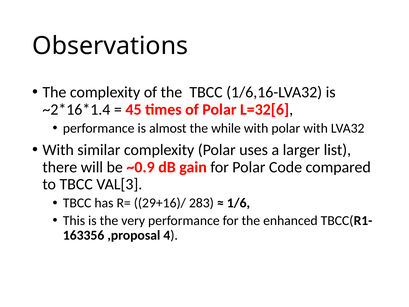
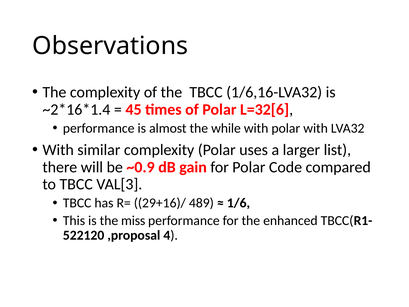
283: 283 -> 489
very: very -> miss
163356: 163356 -> 522120
